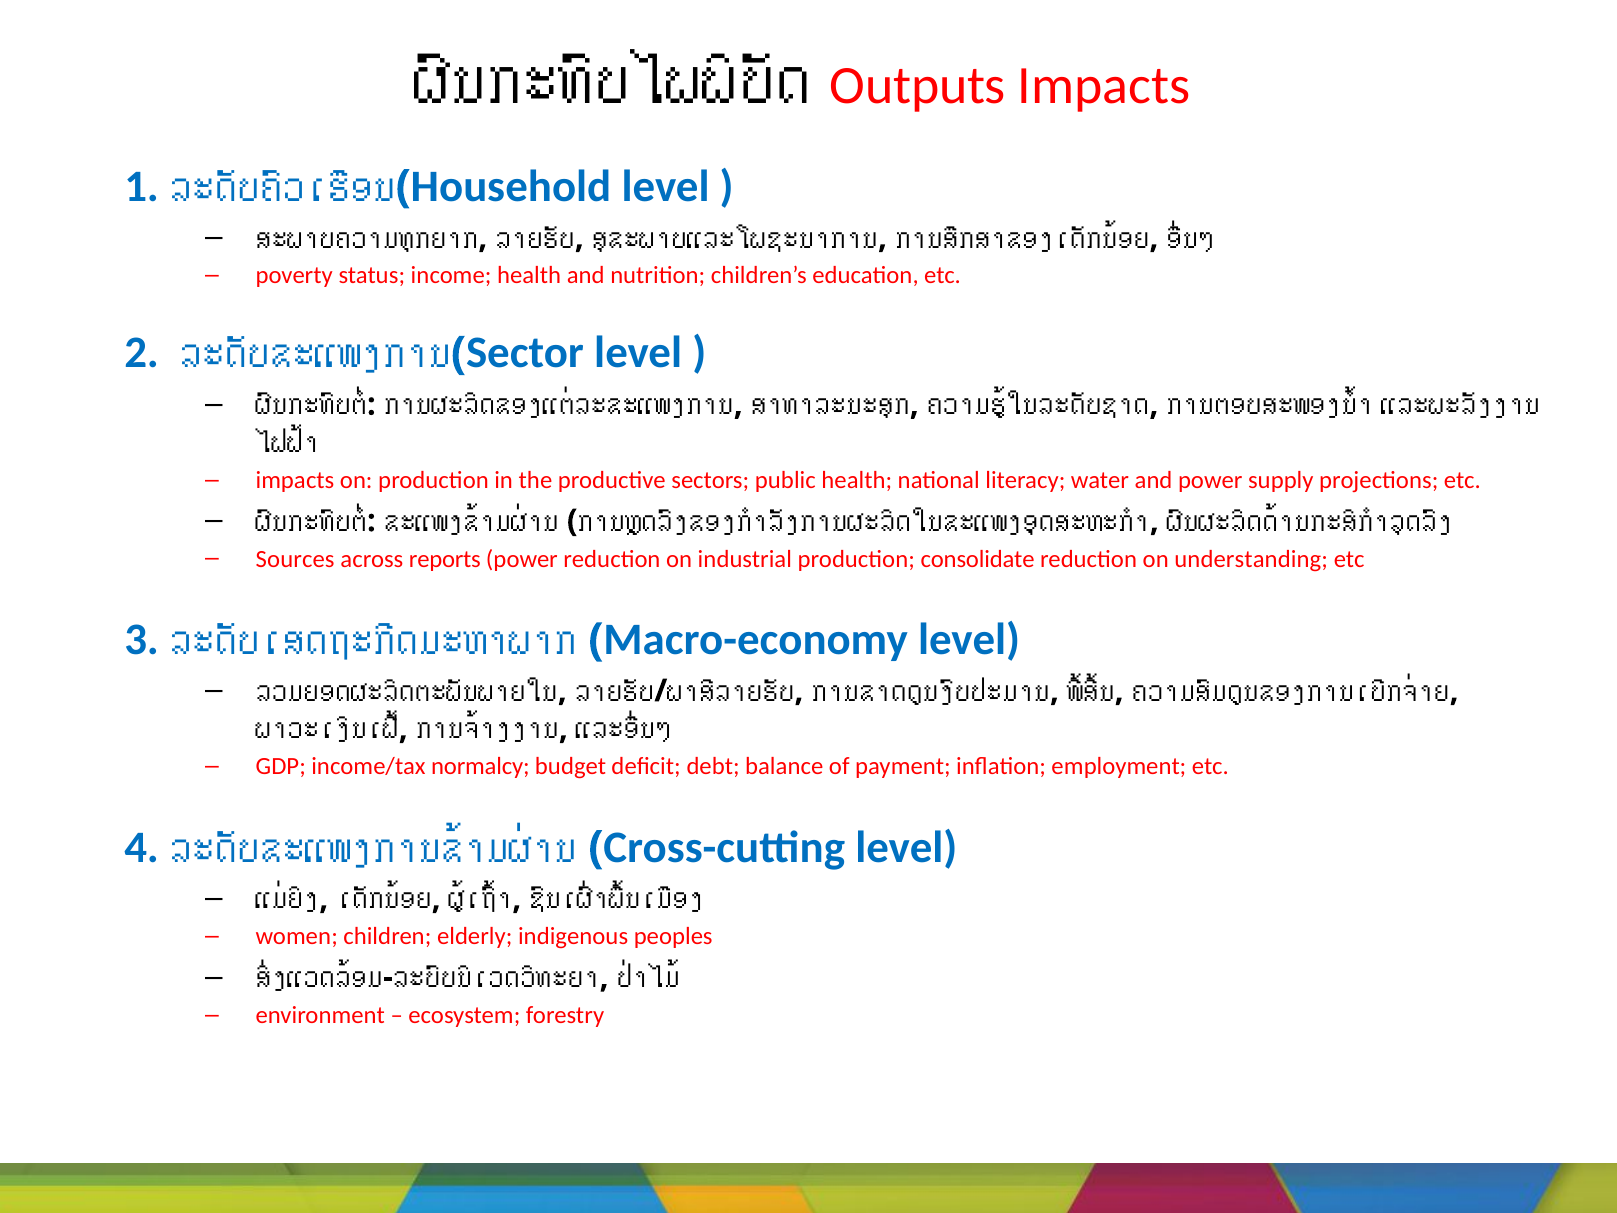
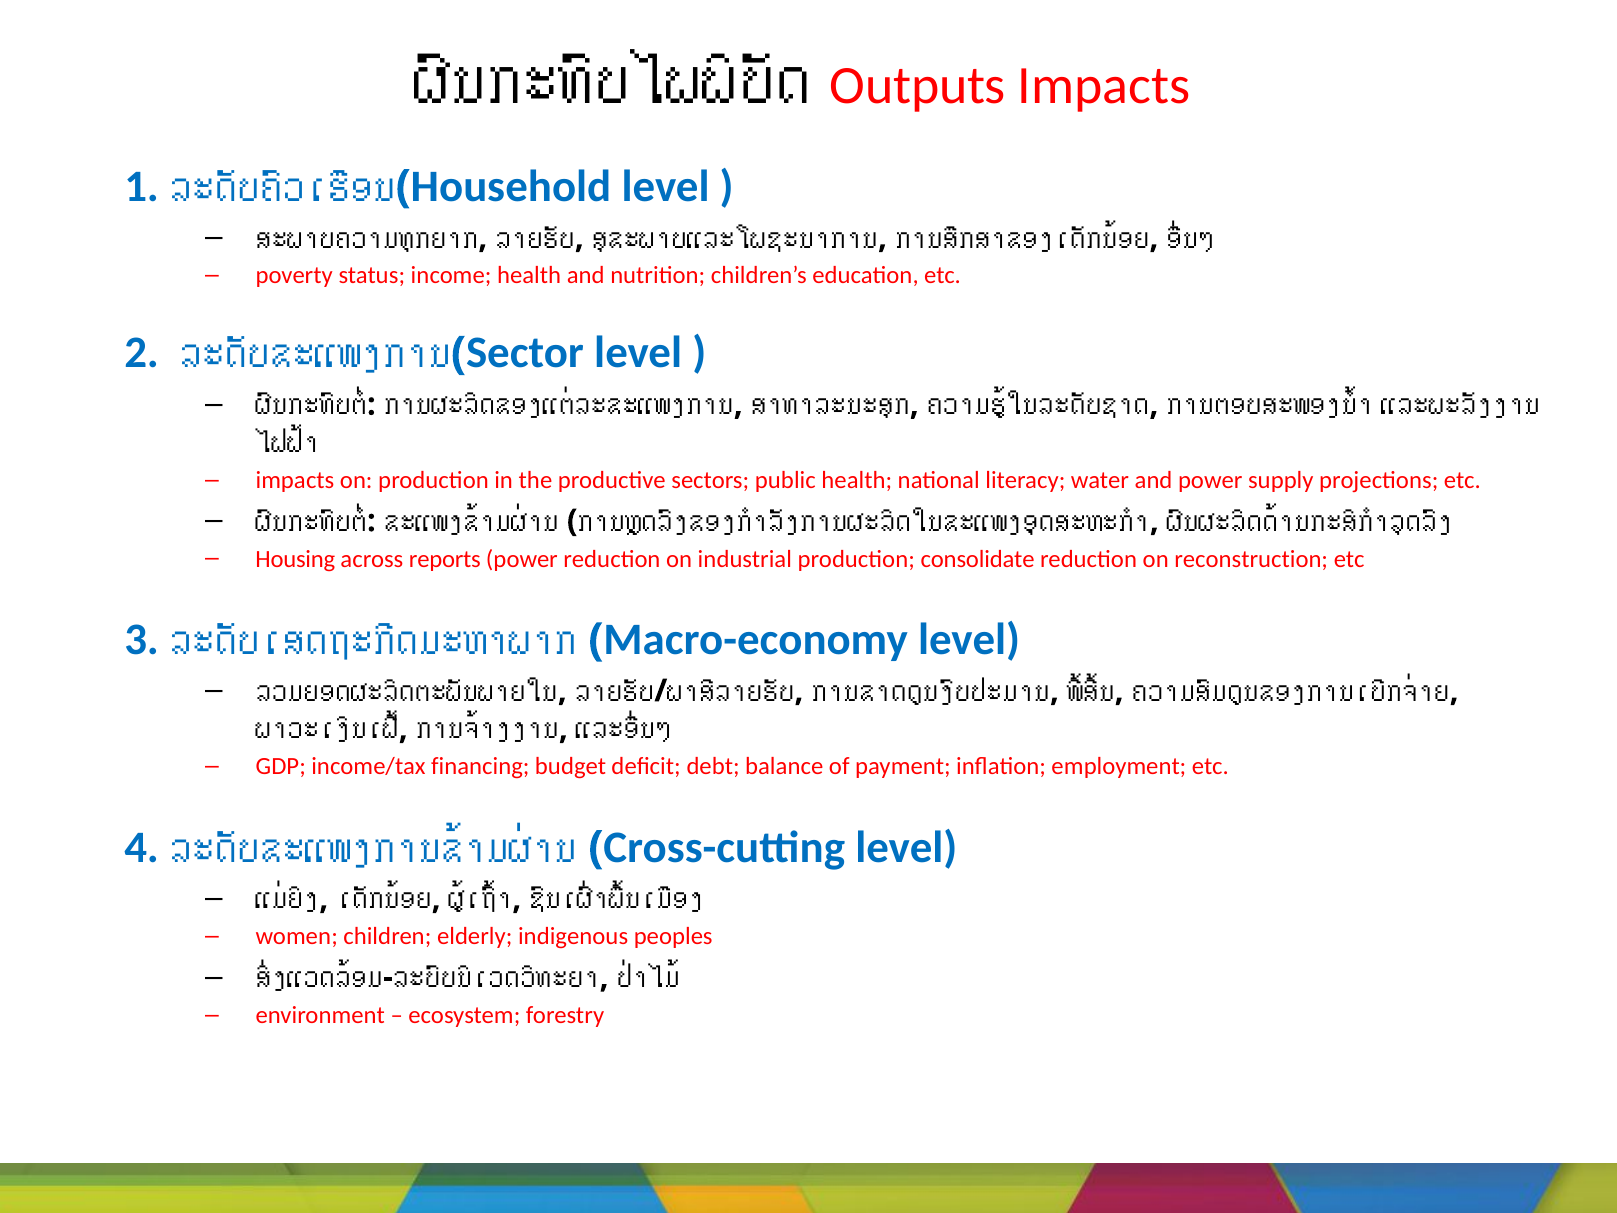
Sources: Sources -> Housing
understanding: understanding -> reconstruction
normalcy: normalcy -> financing
